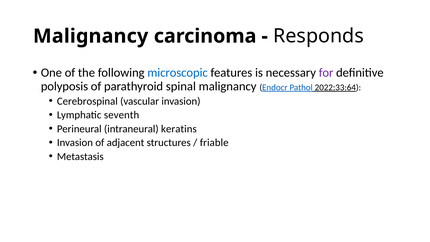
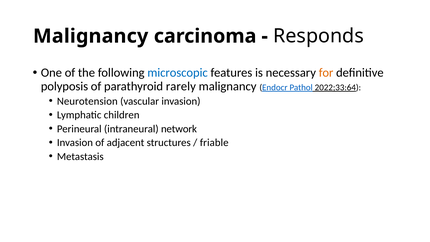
for colour: purple -> orange
spinal: spinal -> rarely
Cerebrospinal: Cerebrospinal -> Neurotension
seventh: seventh -> children
keratins: keratins -> network
